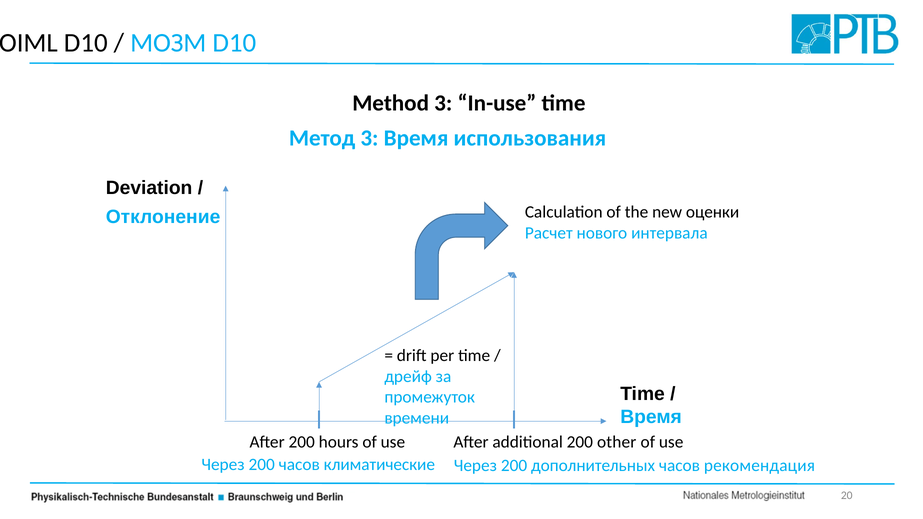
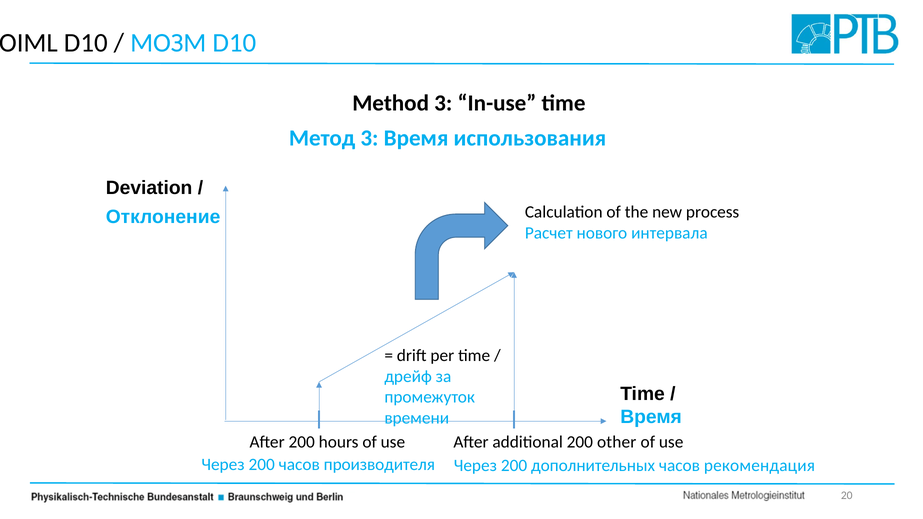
оценки: оценки -> process
климатические: климатические -> производителя
